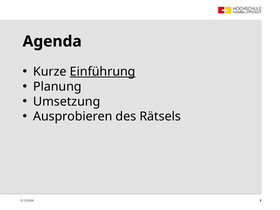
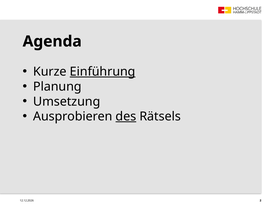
des underline: none -> present
